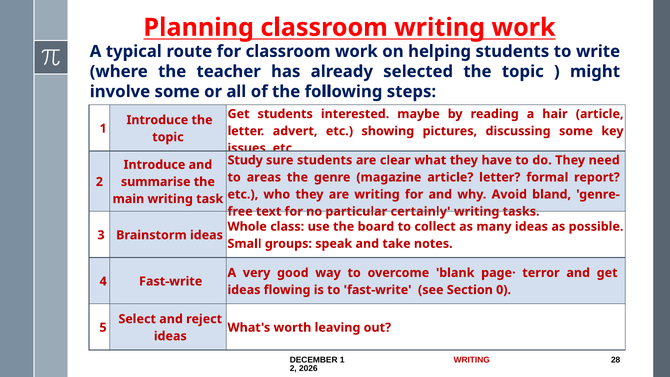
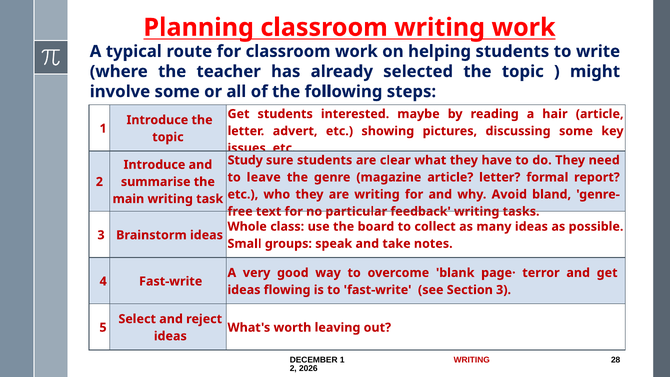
areas: areas -> leave
certainly: certainly -> feedback
Section 0: 0 -> 3
